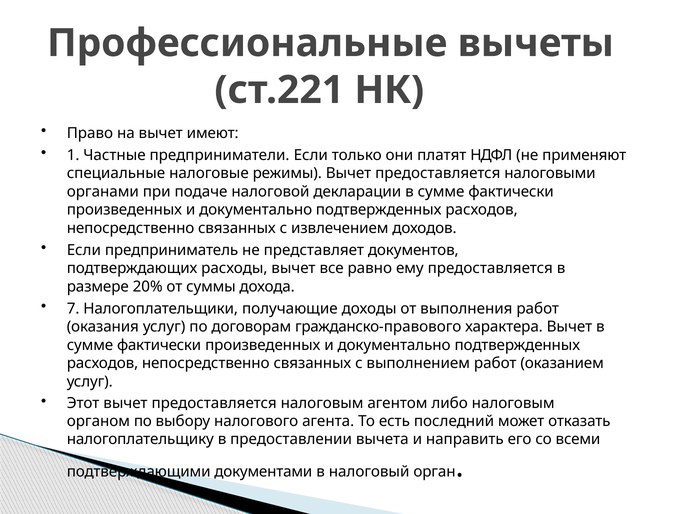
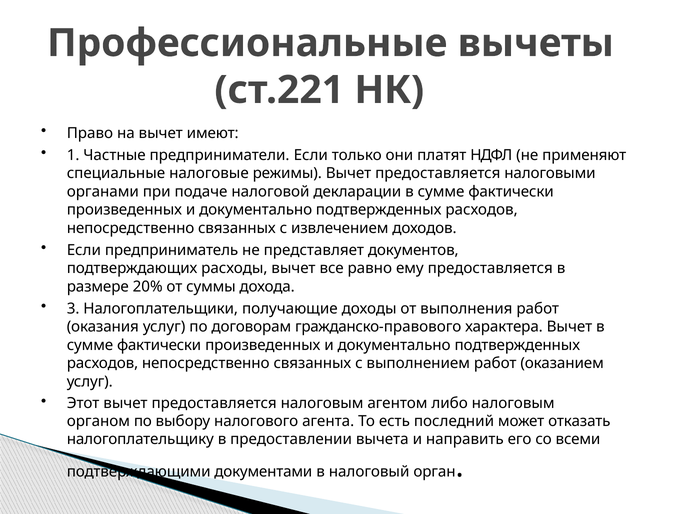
7: 7 -> 3
